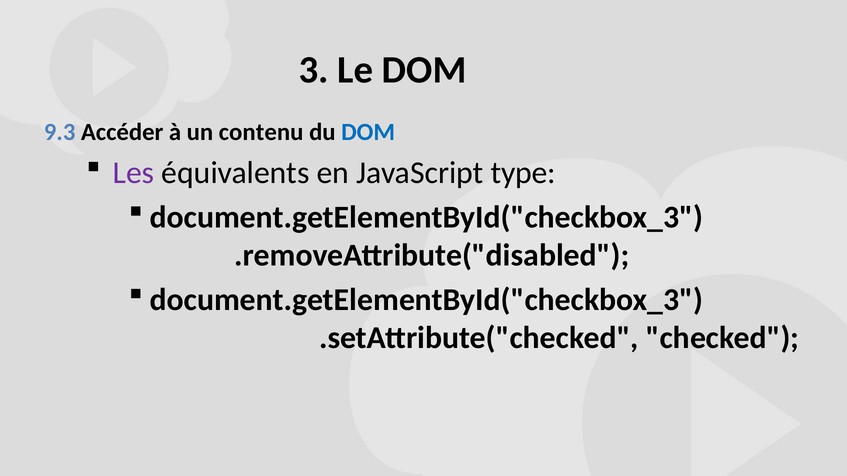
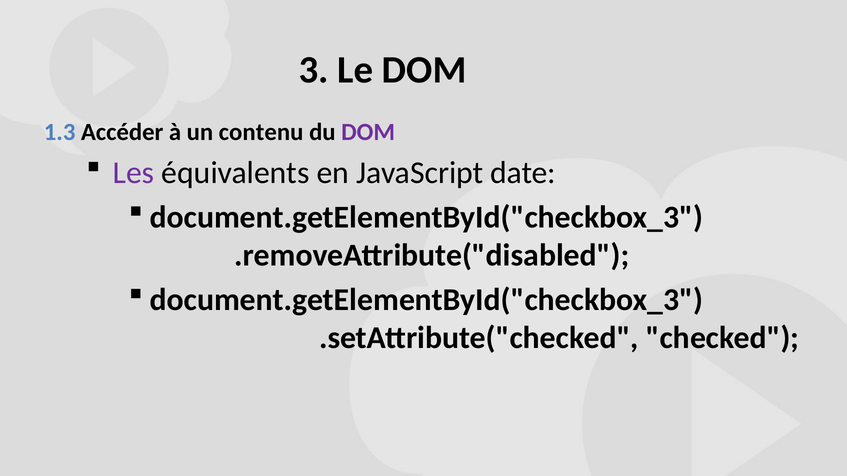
9.3: 9.3 -> 1.3
DOM at (368, 132) colour: blue -> purple
type: type -> date
